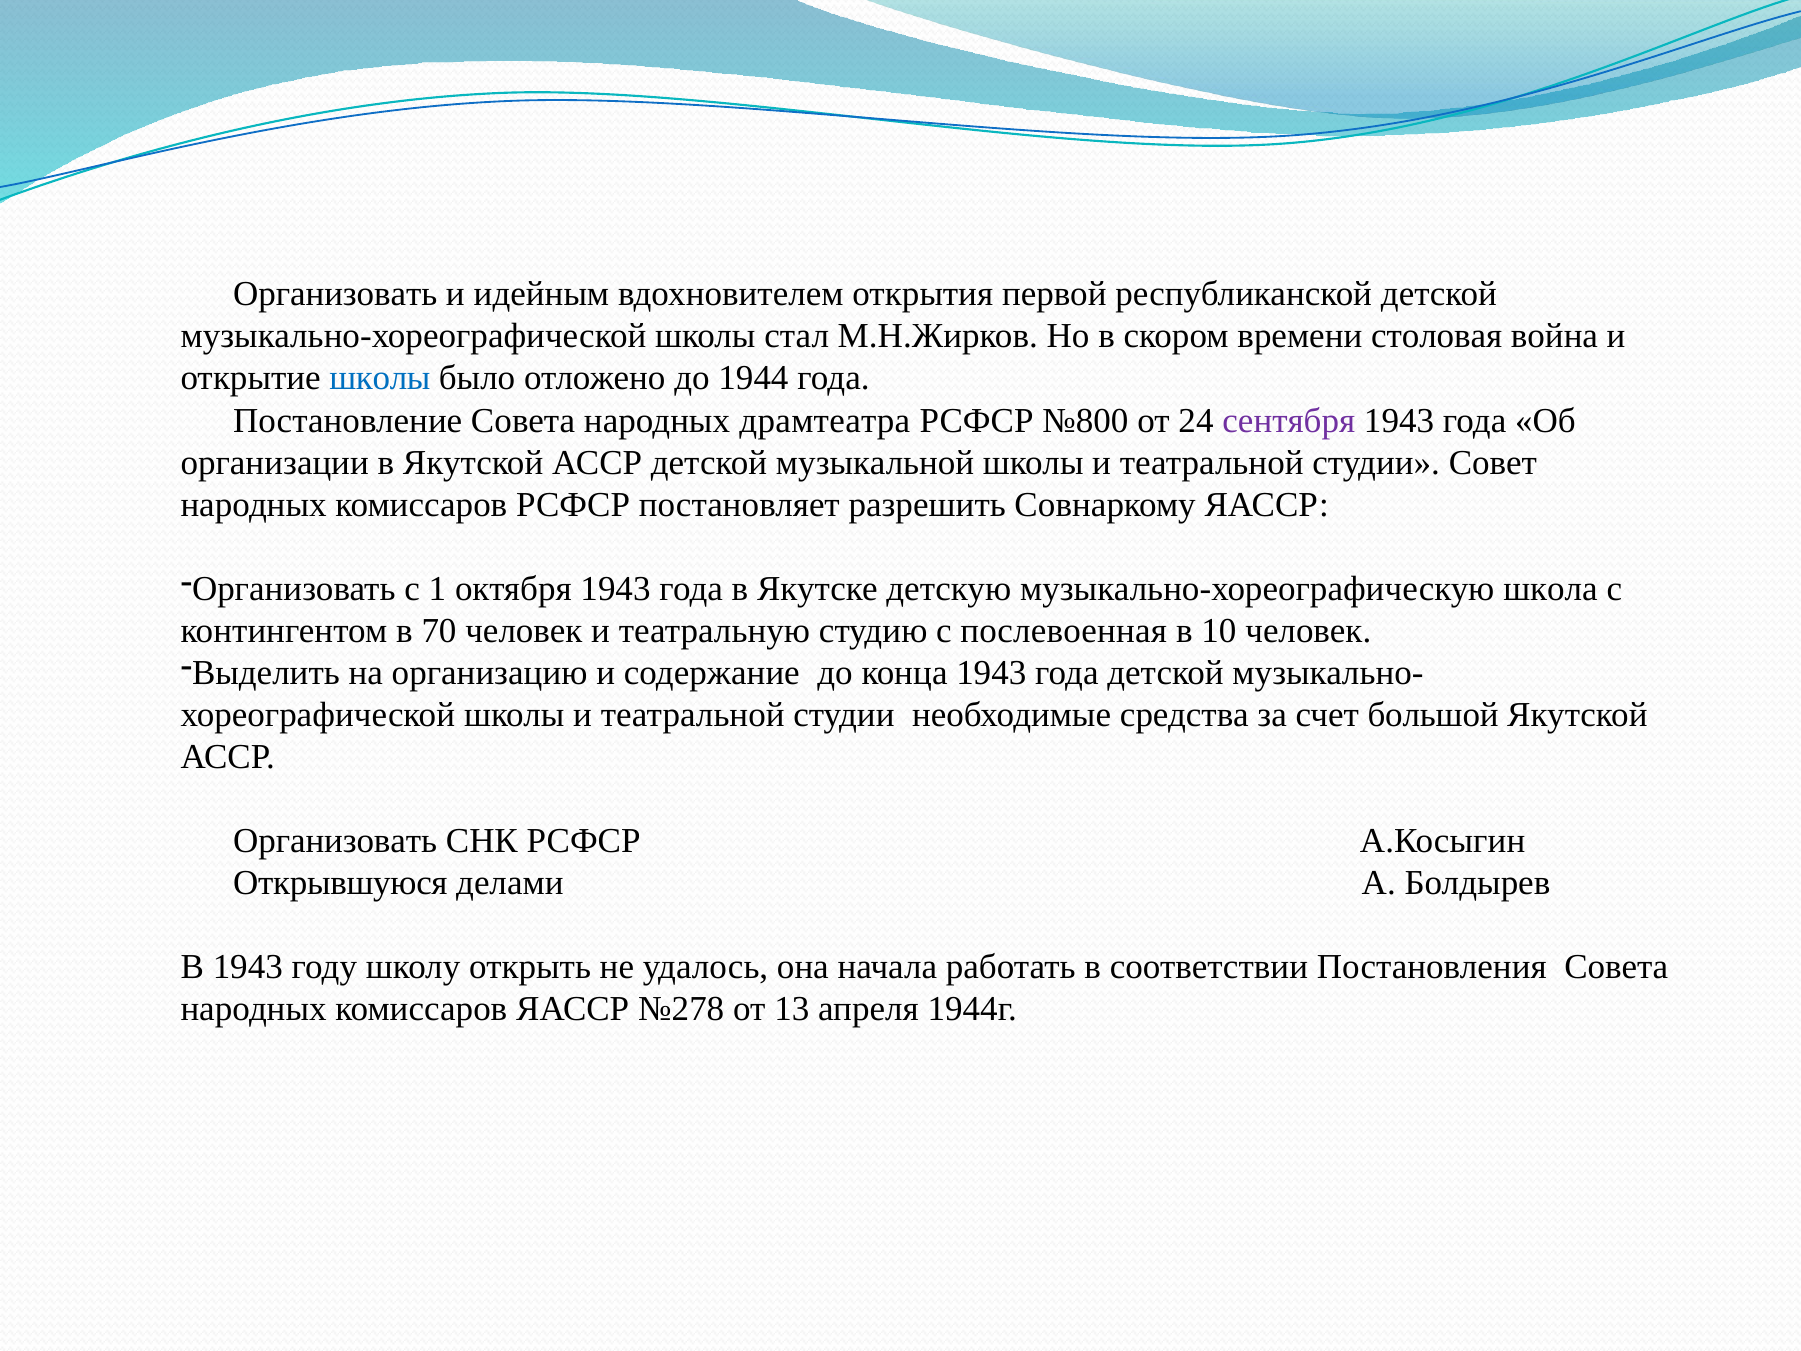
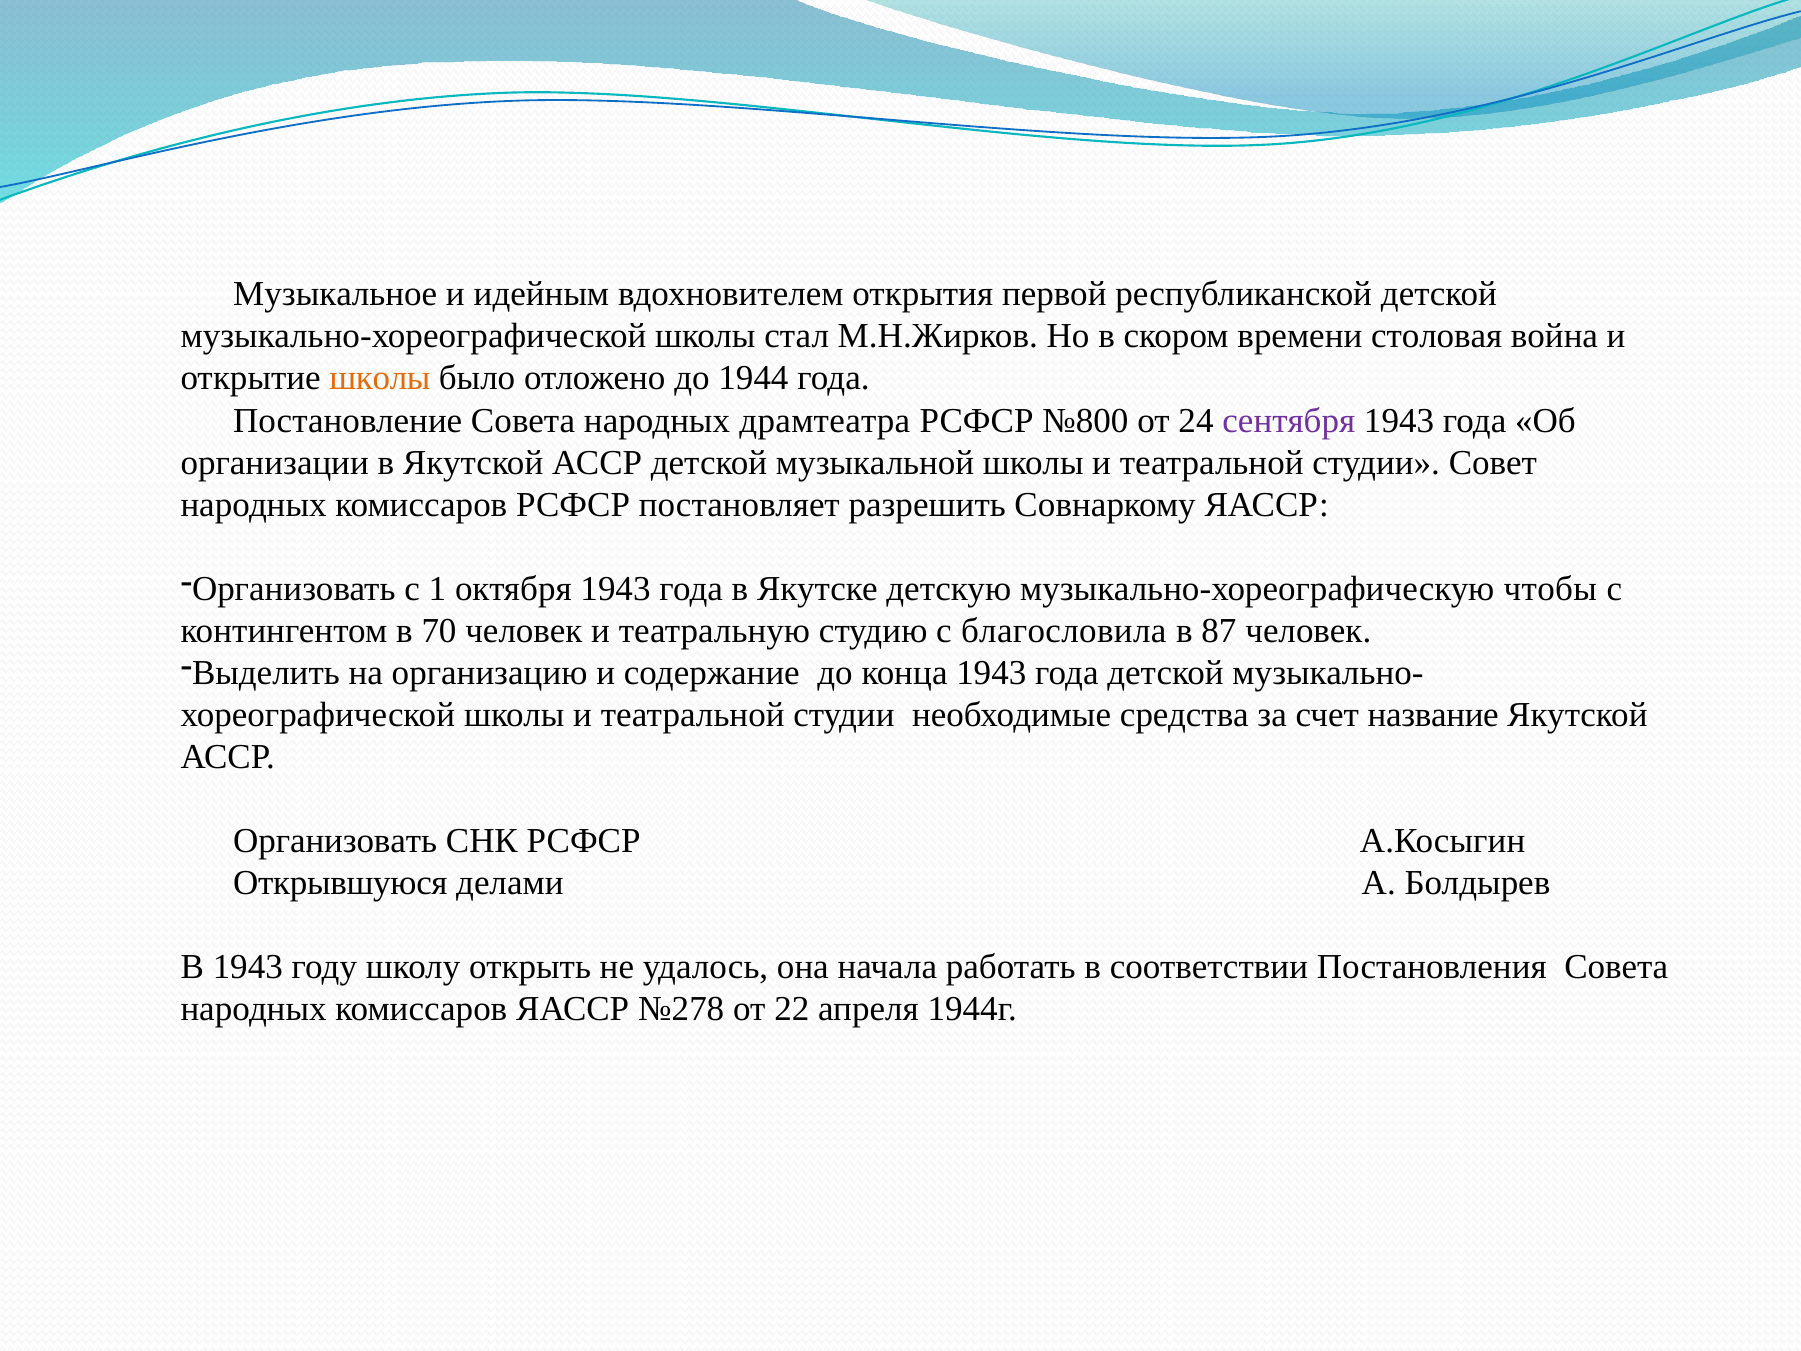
Организовать at (335, 294): Организовать -> Музыкальное
школы at (380, 378) colour: blue -> orange
школа: школа -> чтобы
послевоенная: послевоенная -> благословила
10: 10 -> 87
большой: большой -> название
13: 13 -> 22
